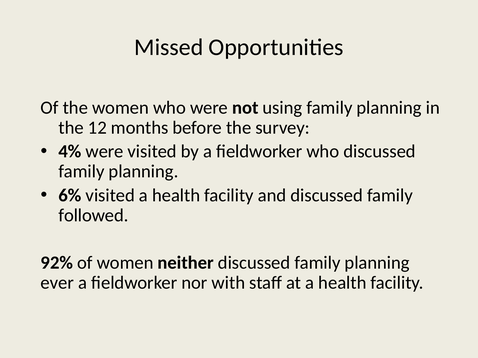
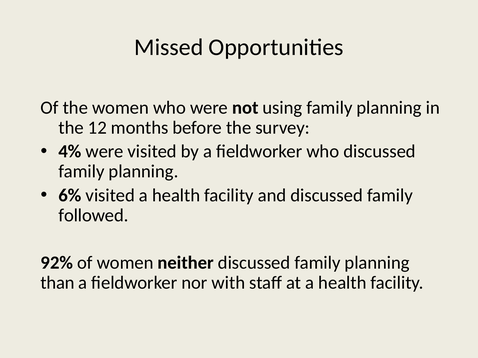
ever: ever -> than
